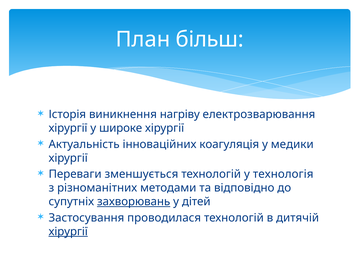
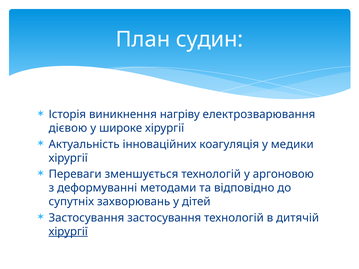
більш: більш -> судин
хірургії at (68, 128): хірургії -> дієвою
технологія: технологія -> аргоновою
різноманітних: різноманітних -> деформуванні
захворювань underline: present -> none
Застосування проводилася: проводилася -> застосування
